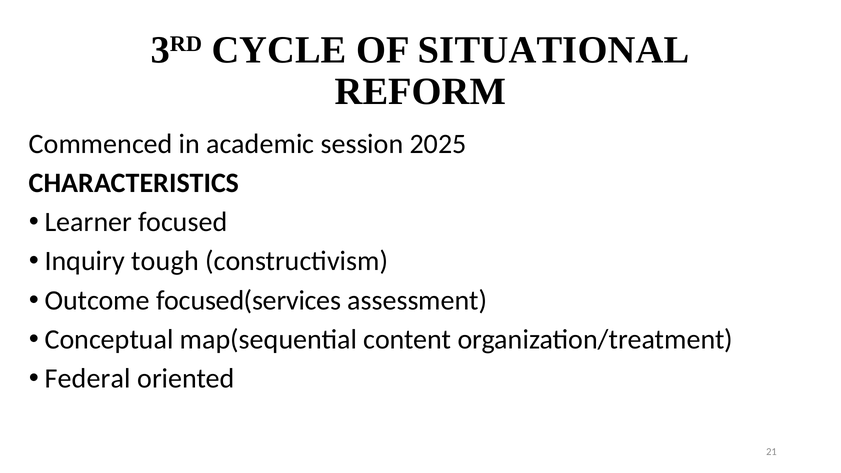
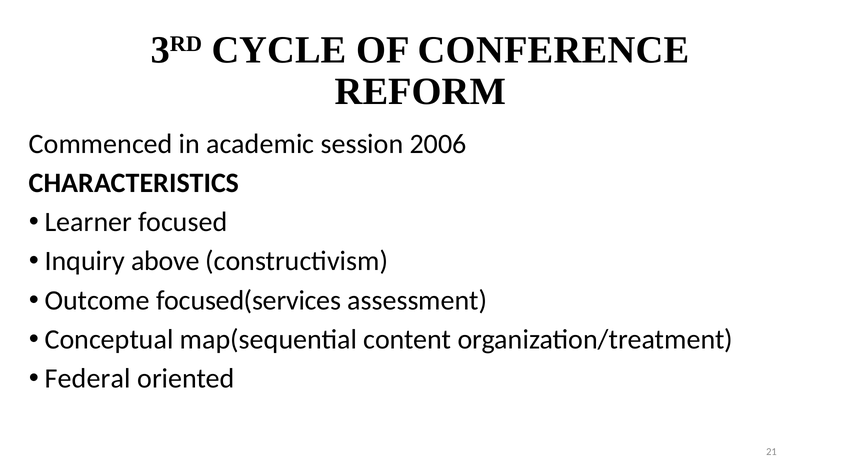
SITUATIONAL: SITUATIONAL -> CONFERENCE
2025: 2025 -> 2006
tough: tough -> above
